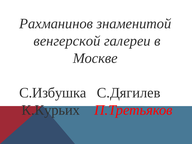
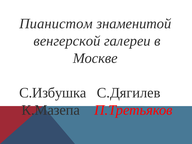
Рахманинов: Рахманинов -> Пианистом
К.Курьих: К.Курьих -> К.Мазепа
